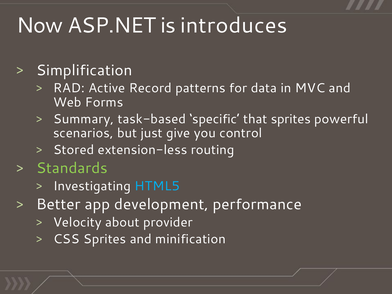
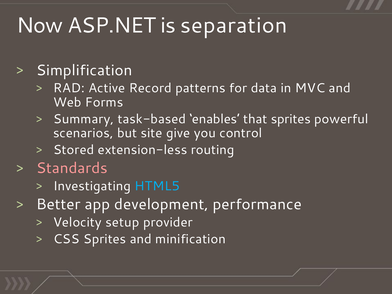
introduces: introduces -> separation
specific: specific -> enables
just: just -> site
Standards colour: light green -> pink
about: about -> setup
